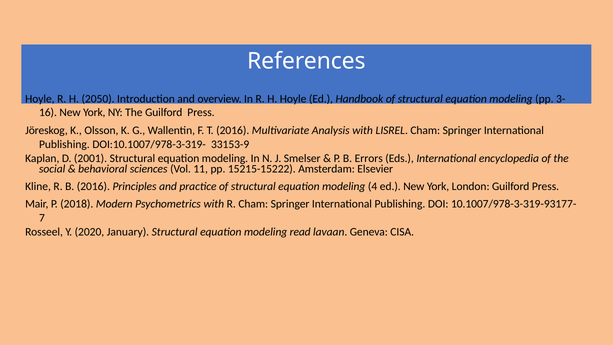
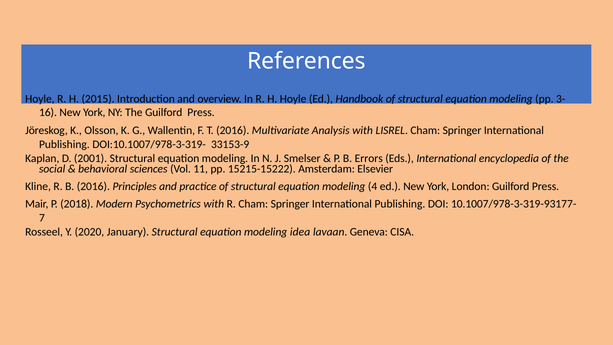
2050: 2050 -> 2015
read: read -> idea
